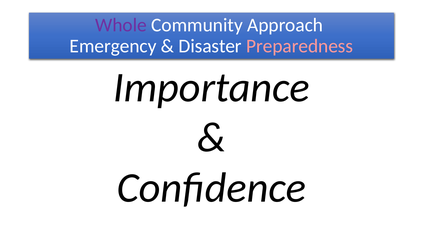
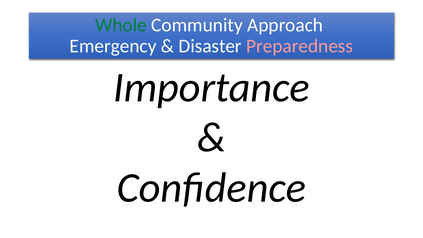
Whole colour: purple -> green
